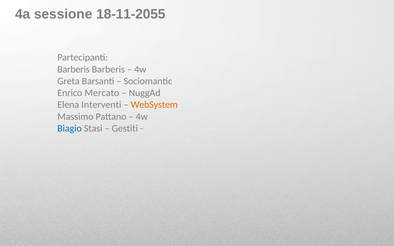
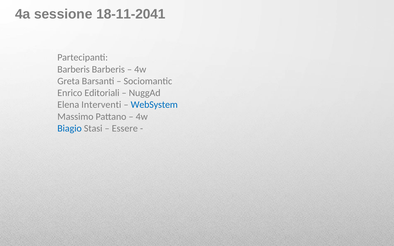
18-11-2055: 18-11-2055 -> 18-11-2041
Mercato: Mercato -> Editoriali
WebSystem colour: orange -> blue
Gestiti: Gestiti -> Essere
